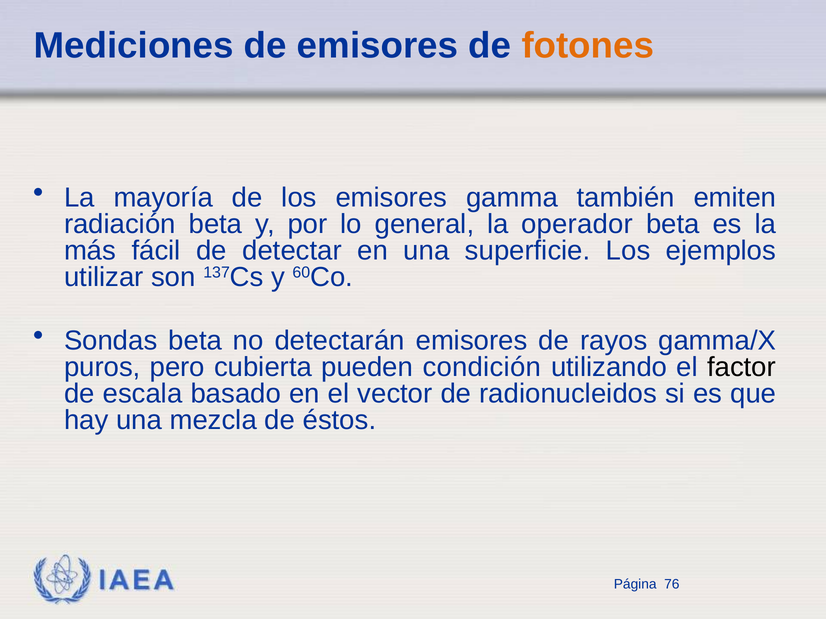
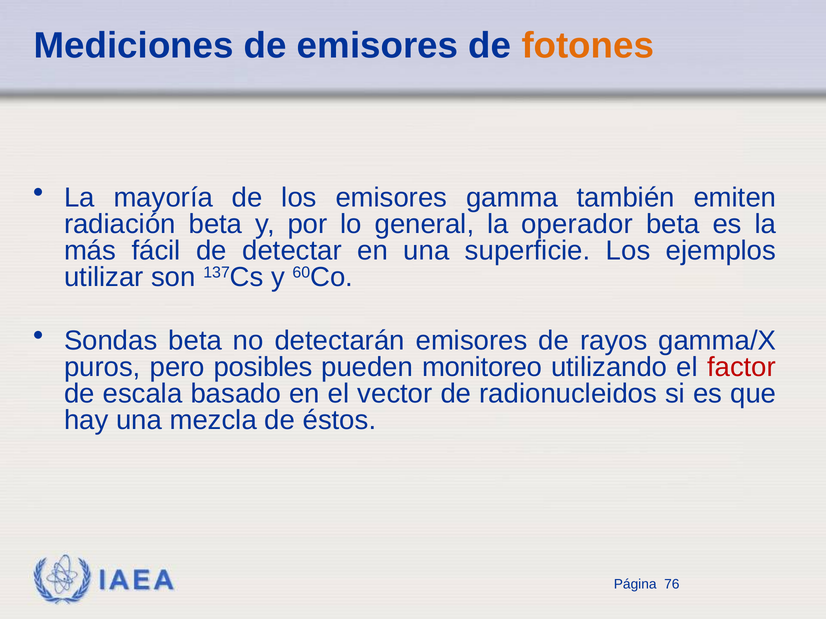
cubierta: cubierta -> posibles
condición: condición -> monitoreo
factor colour: black -> red
